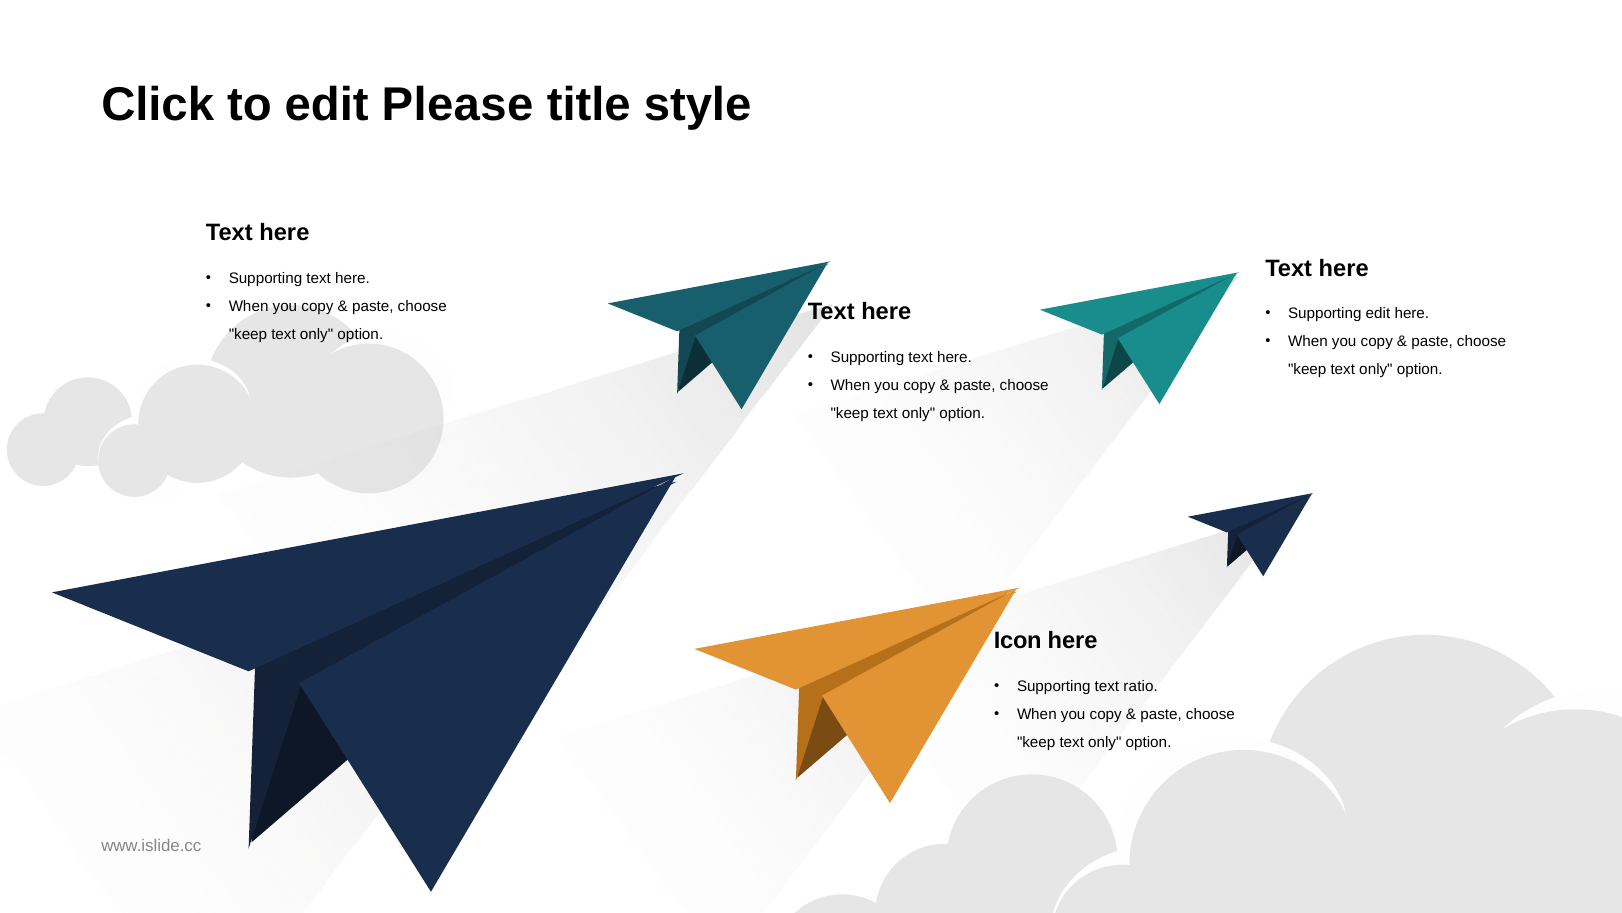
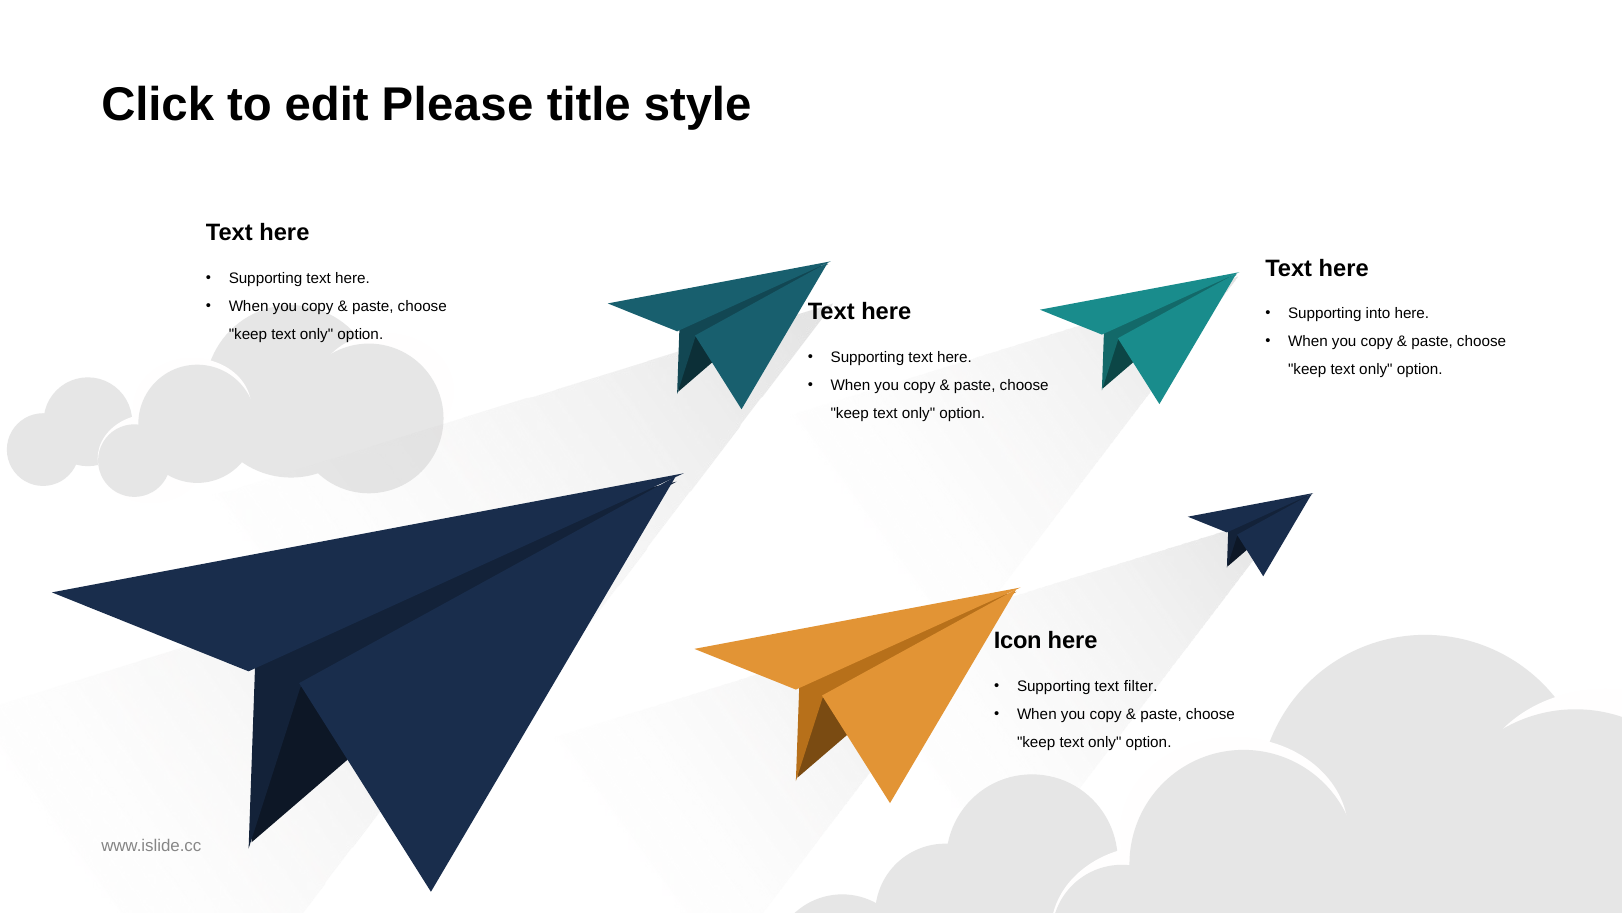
Supporting edit: edit -> into
ratio: ratio -> filter
